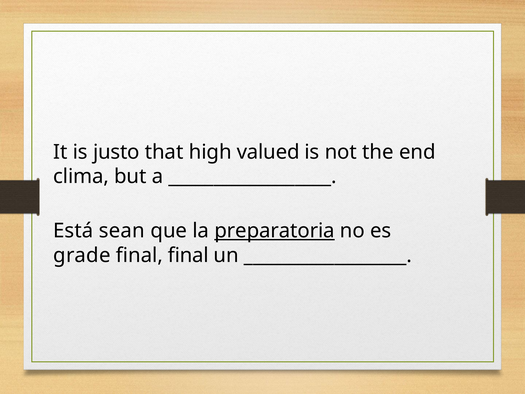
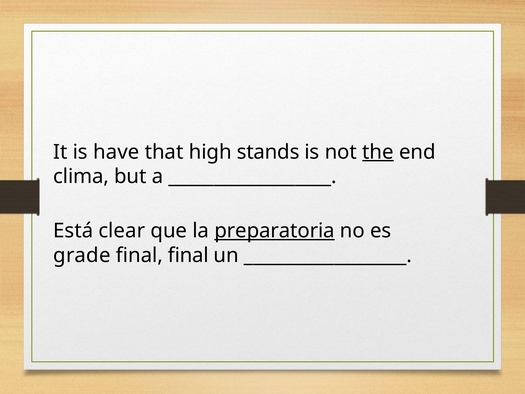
justo: justo -> have
valued: valued -> stands
the underline: none -> present
sean: sean -> clear
